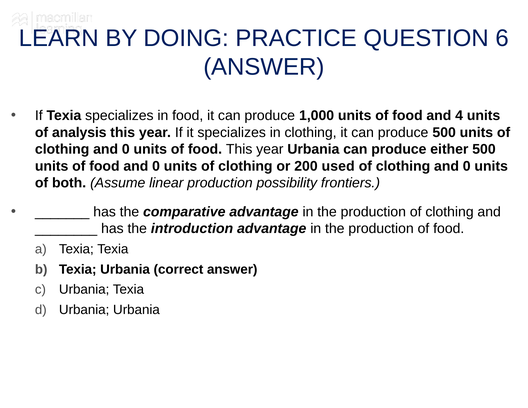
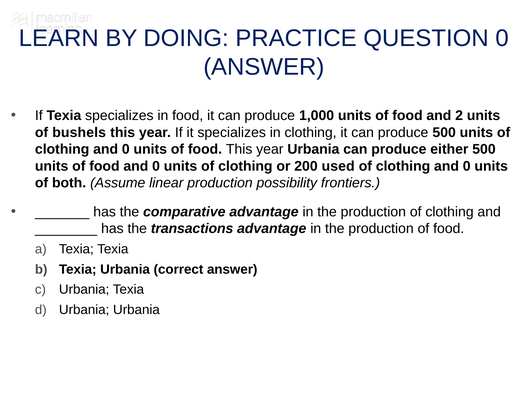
QUESTION 6: 6 -> 0
4: 4 -> 2
analysis: analysis -> bushels
introduction: introduction -> transactions
